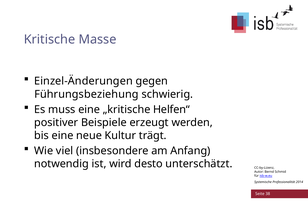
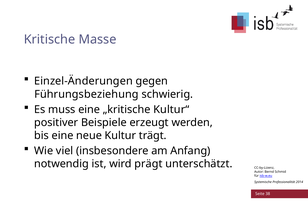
Helfen“: Helfen“ -> Kultur“
desto: desto -> prägt
